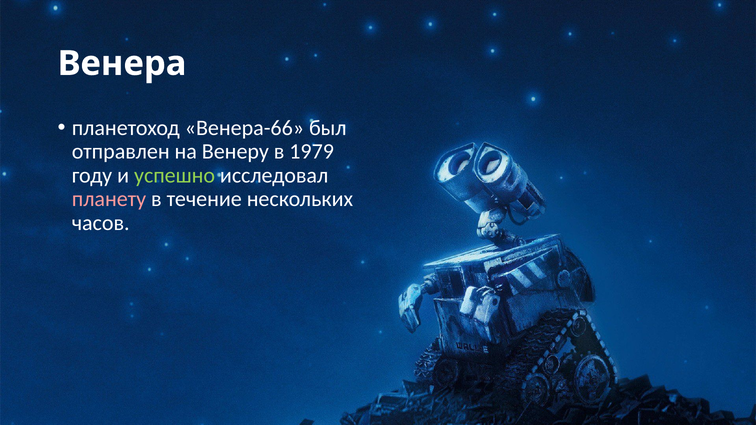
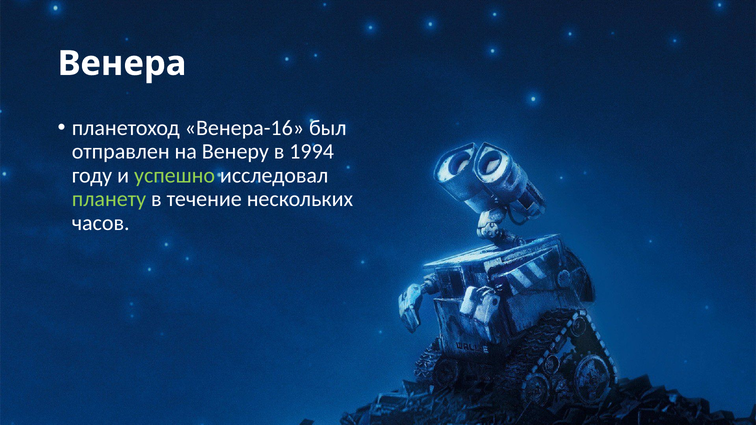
Венера-66: Венера-66 -> Венера-16
1979: 1979 -> 1994
планету colour: pink -> light green
